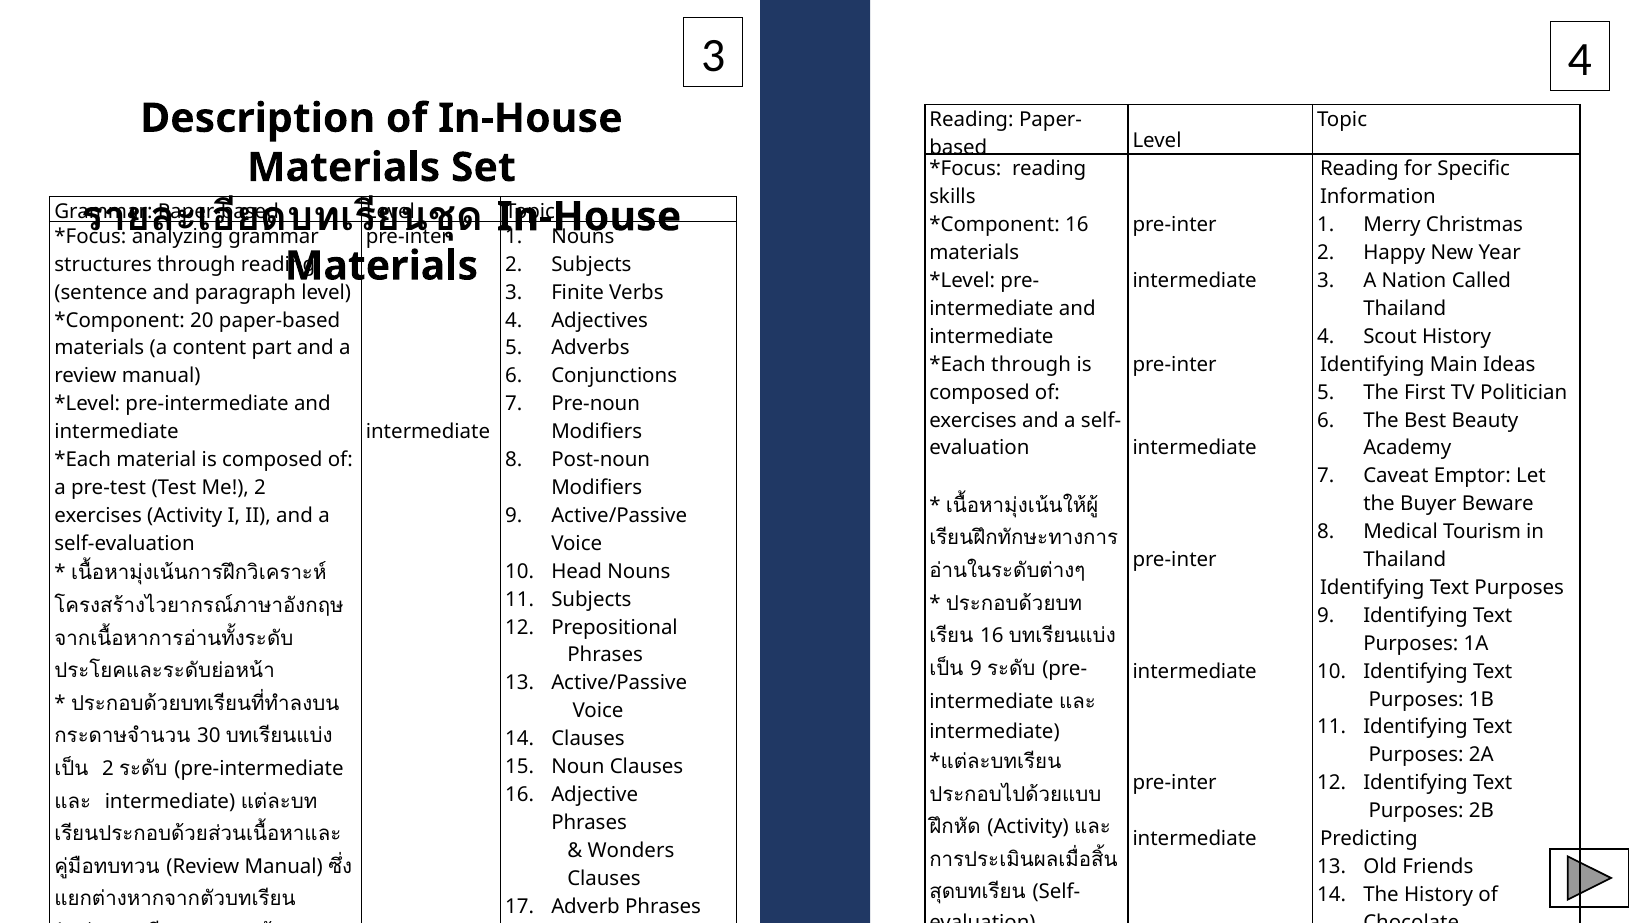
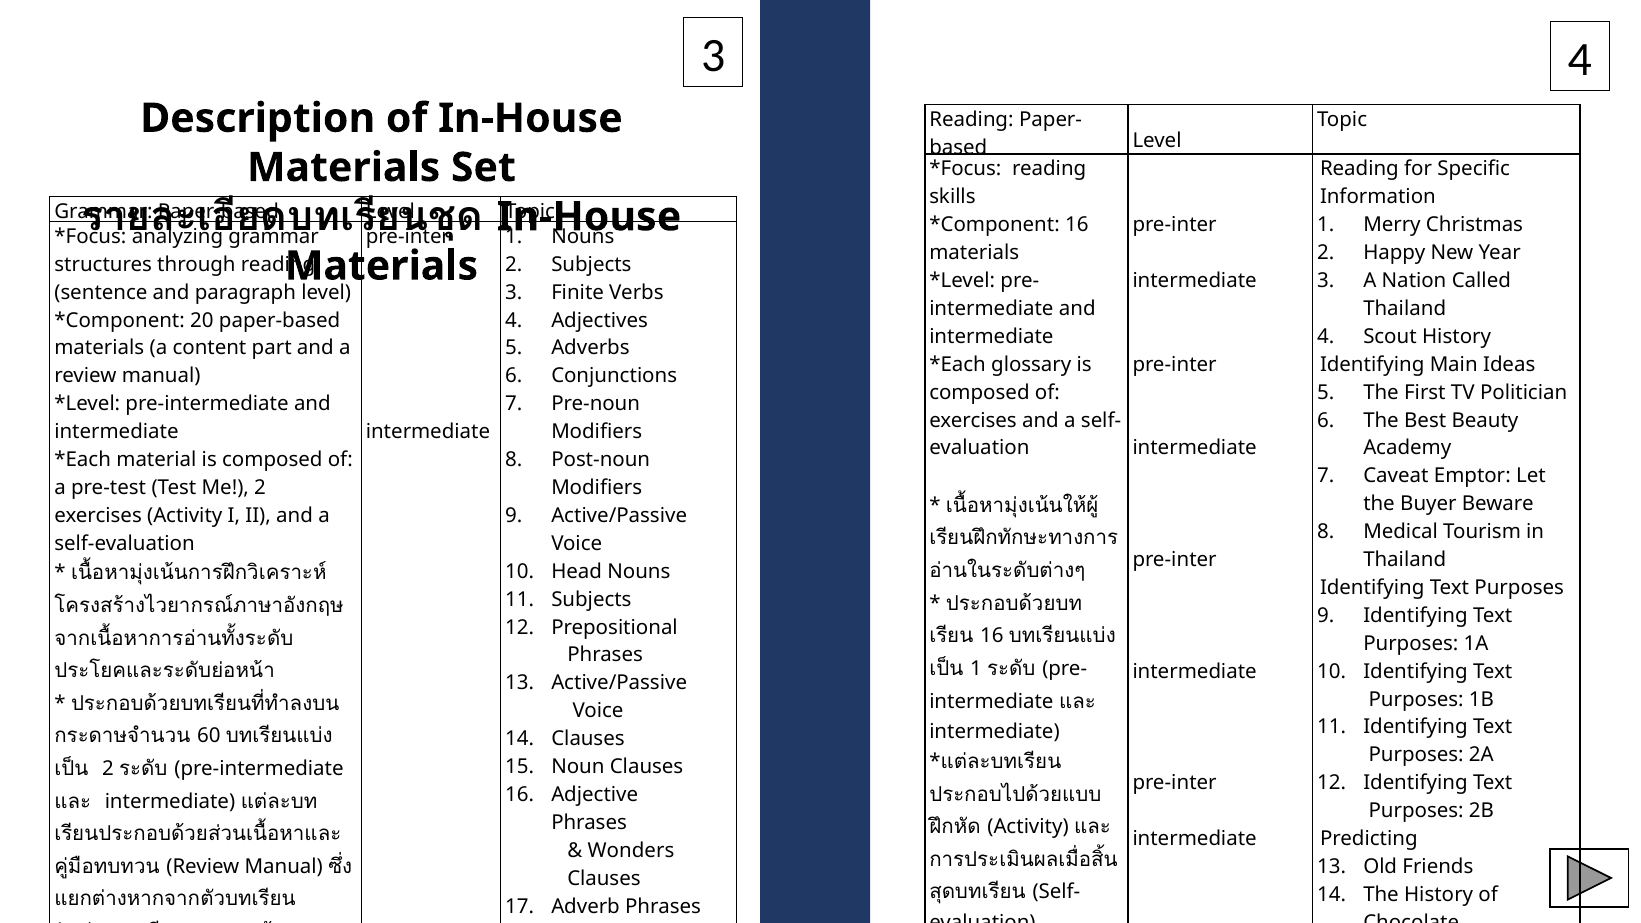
through at (1031, 364): through -> glossary
9 at (976, 669): 9 -> 1
30: 30 -> 60
